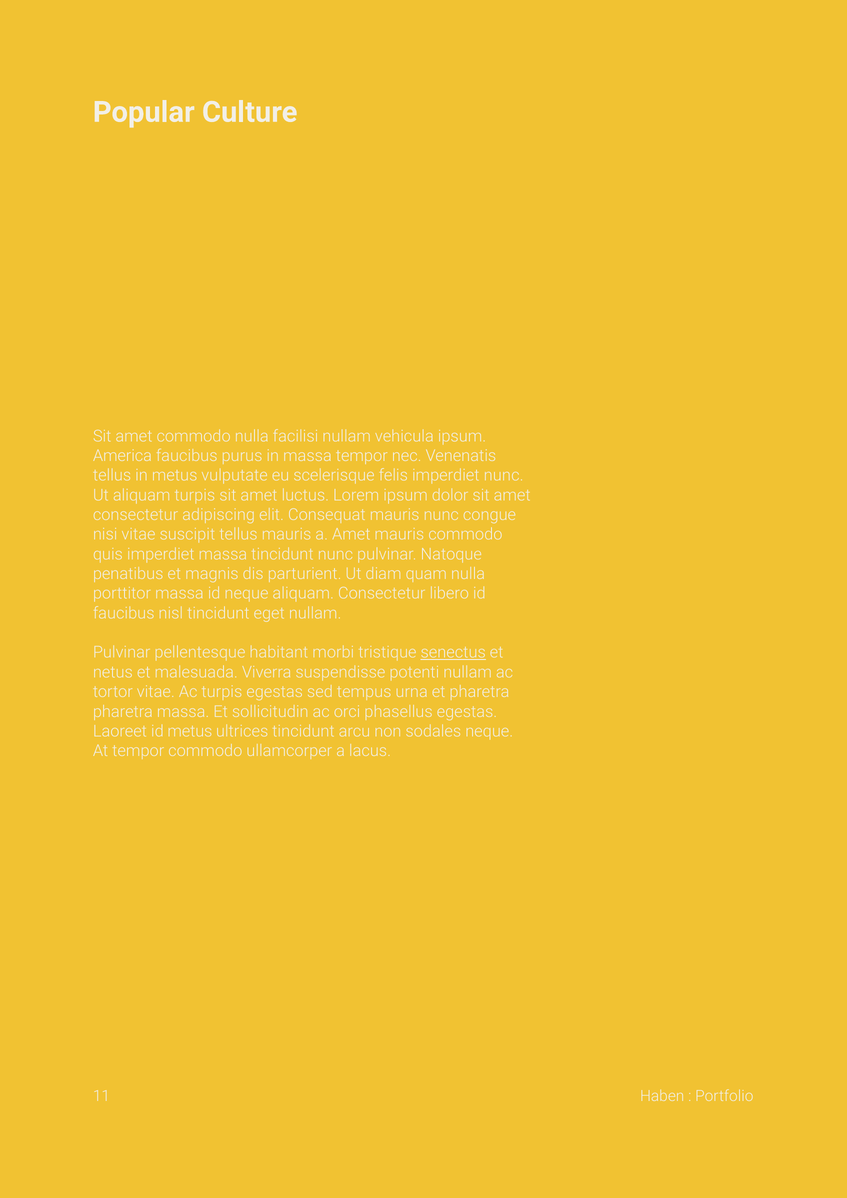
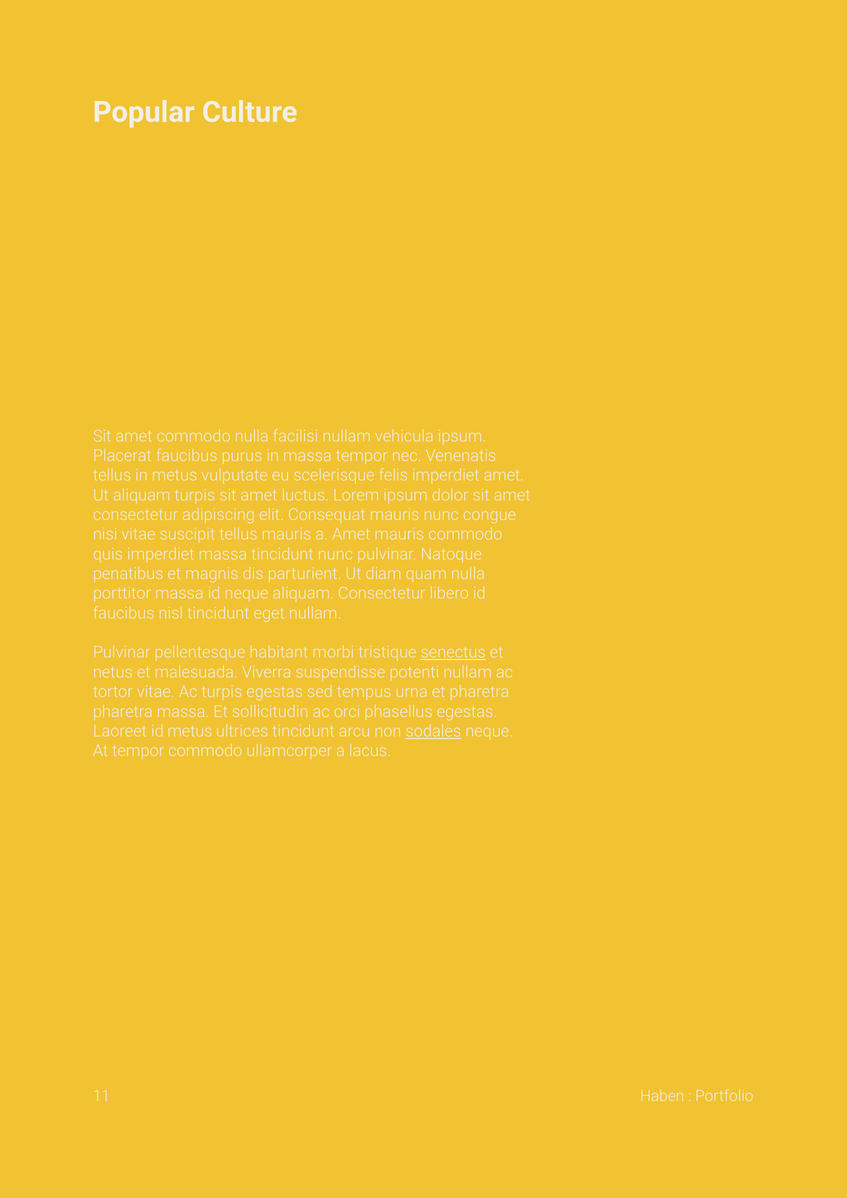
America: America -> Placerat
imperdiet nunc: nunc -> amet
sodales underline: none -> present
